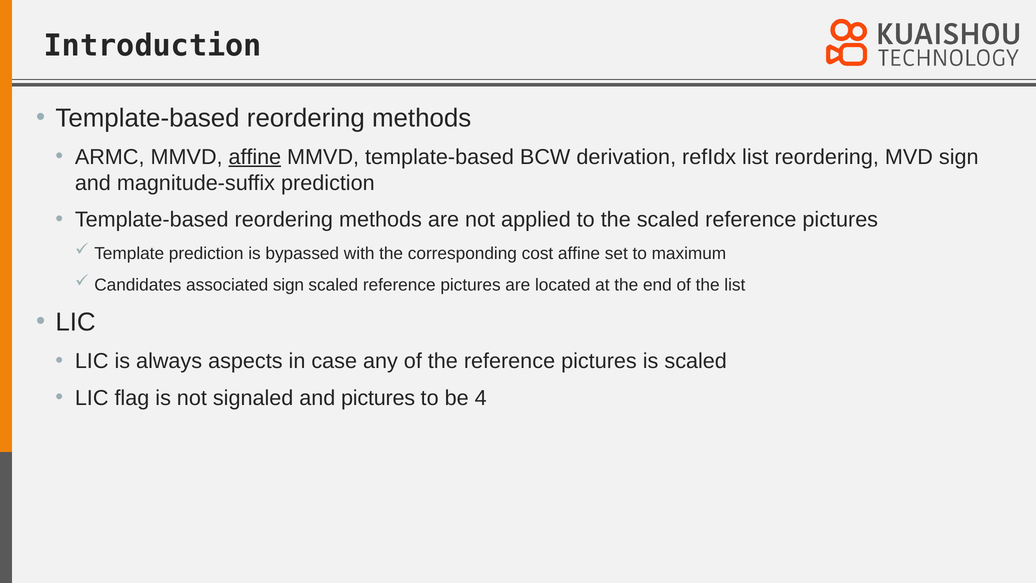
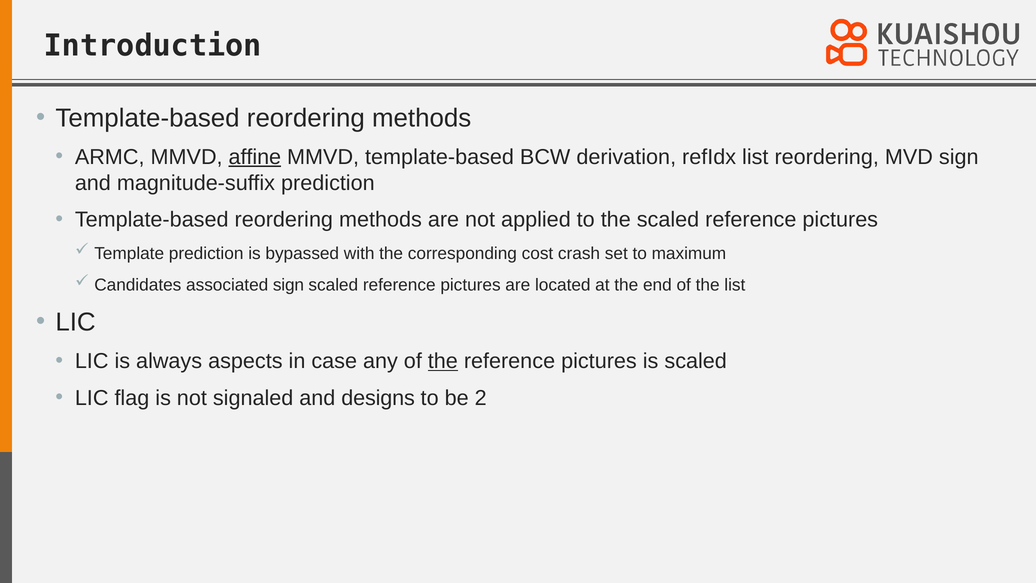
cost affine: affine -> crash
the at (443, 361) underline: none -> present
and pictures: pictures -> designs
4: 4 -> 2
